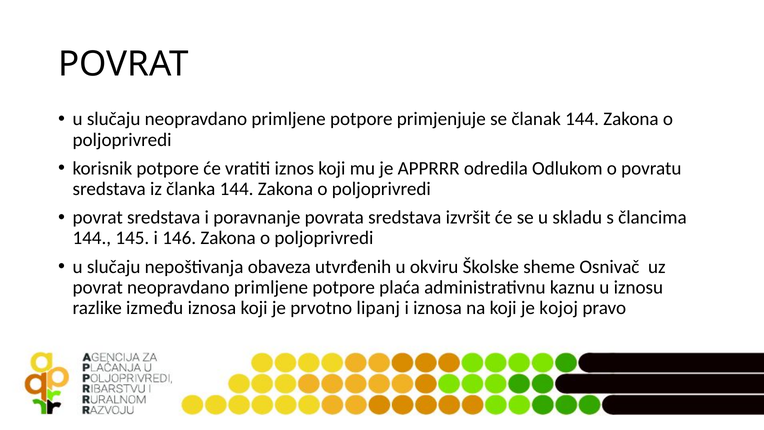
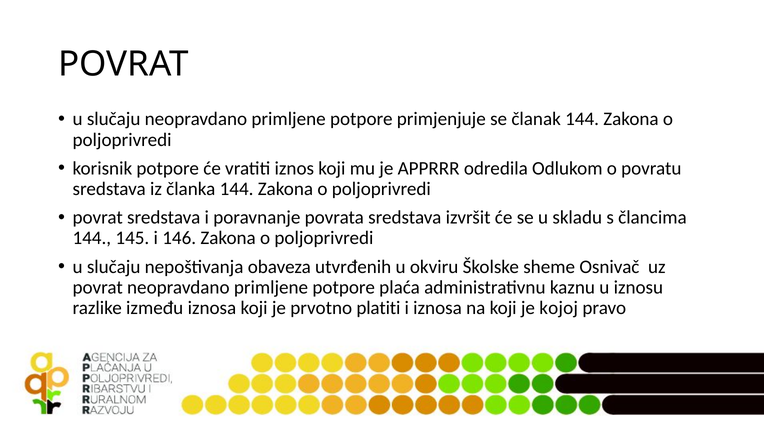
lipanj: lipanj -> platiti
